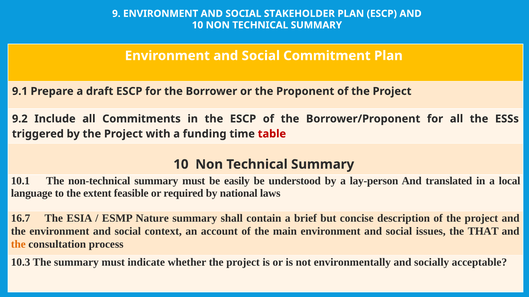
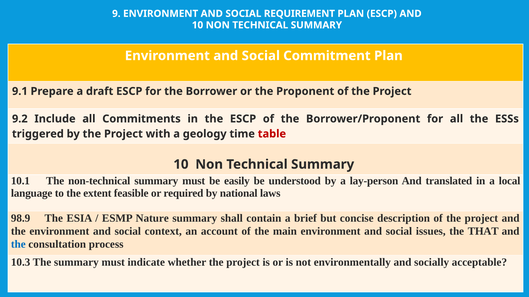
STAKEHOLDER: STAKEHOLDER -> REQUIREMENT
funding: funding -> geology
16.7: 16.7 -> 98.9
the at (18, 245) colour: orange -> blue
